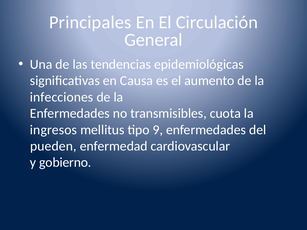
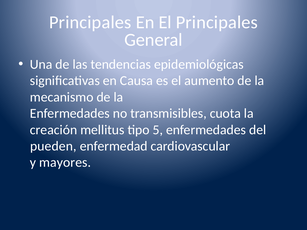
El Circulación: Circulación -> Principales
infecciones: infecciones -> mecanismo
ingresos: ingresos -> creación
9: 9 -> 5
gobierno: gobierno -> mayores
